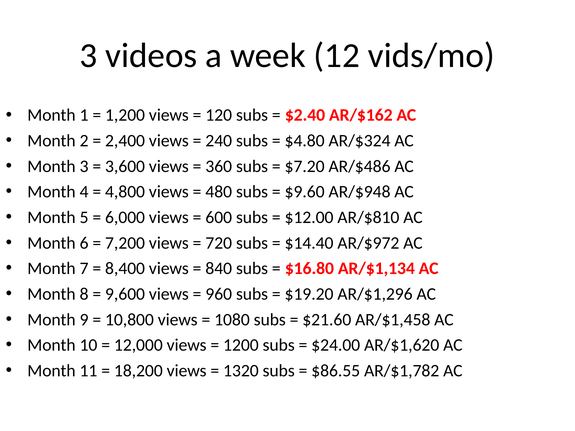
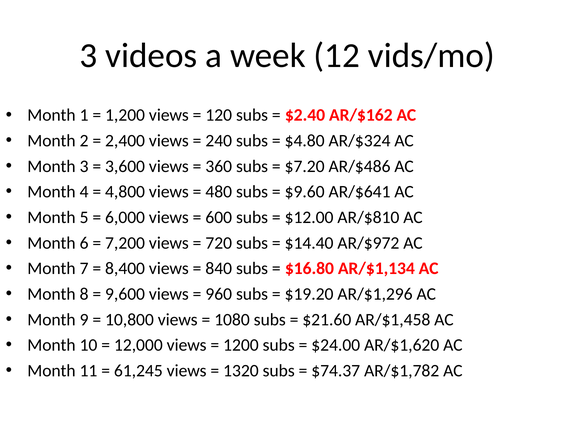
AR/$948: AR/$948 -> AR/$641
18,200: 18,200 -> 61,245
$86.55: $86.55 -> $74.37
